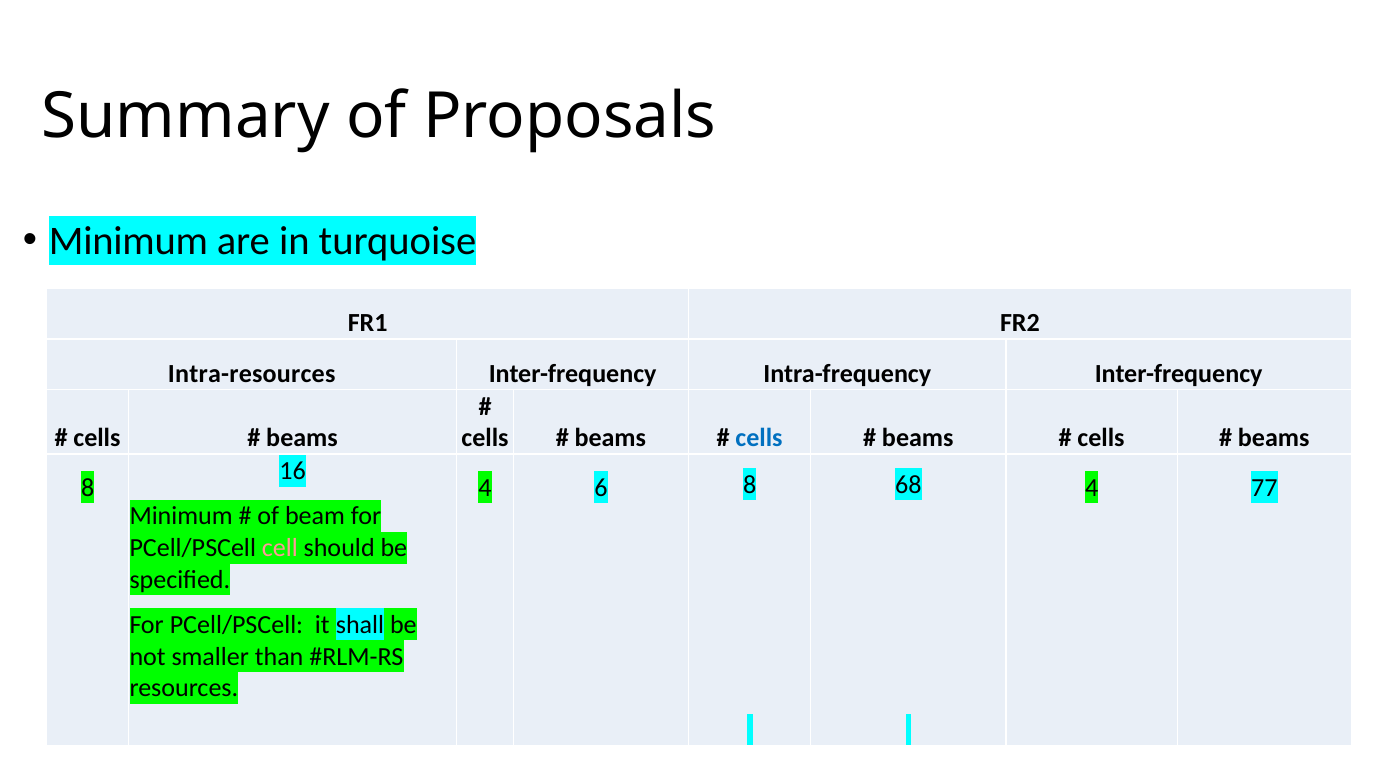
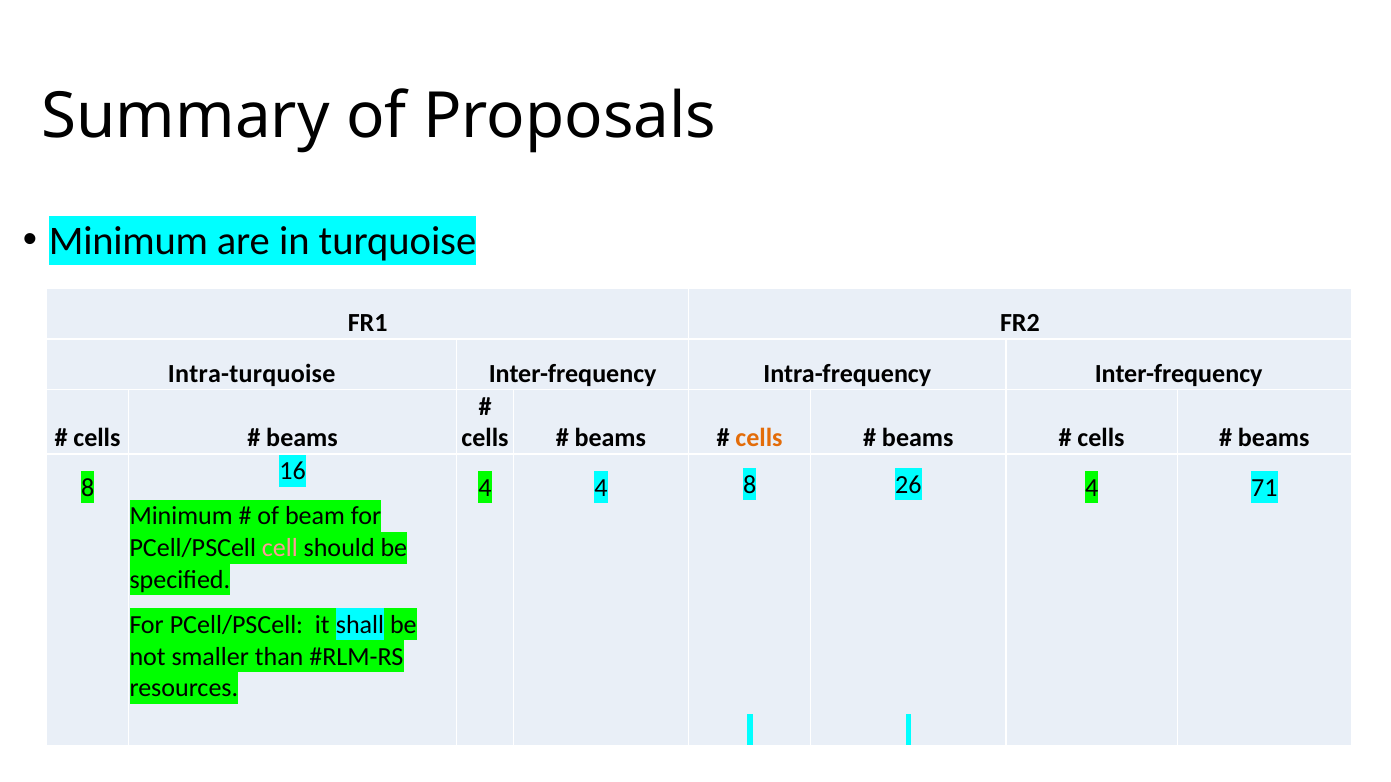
Intra-resources: Intra-resources -> Intra-turquoise
cells at (759, 439) colour: blue -> orange
4 6: 6 -> 4
68: 68 -> 26
77: 77 -> 71
